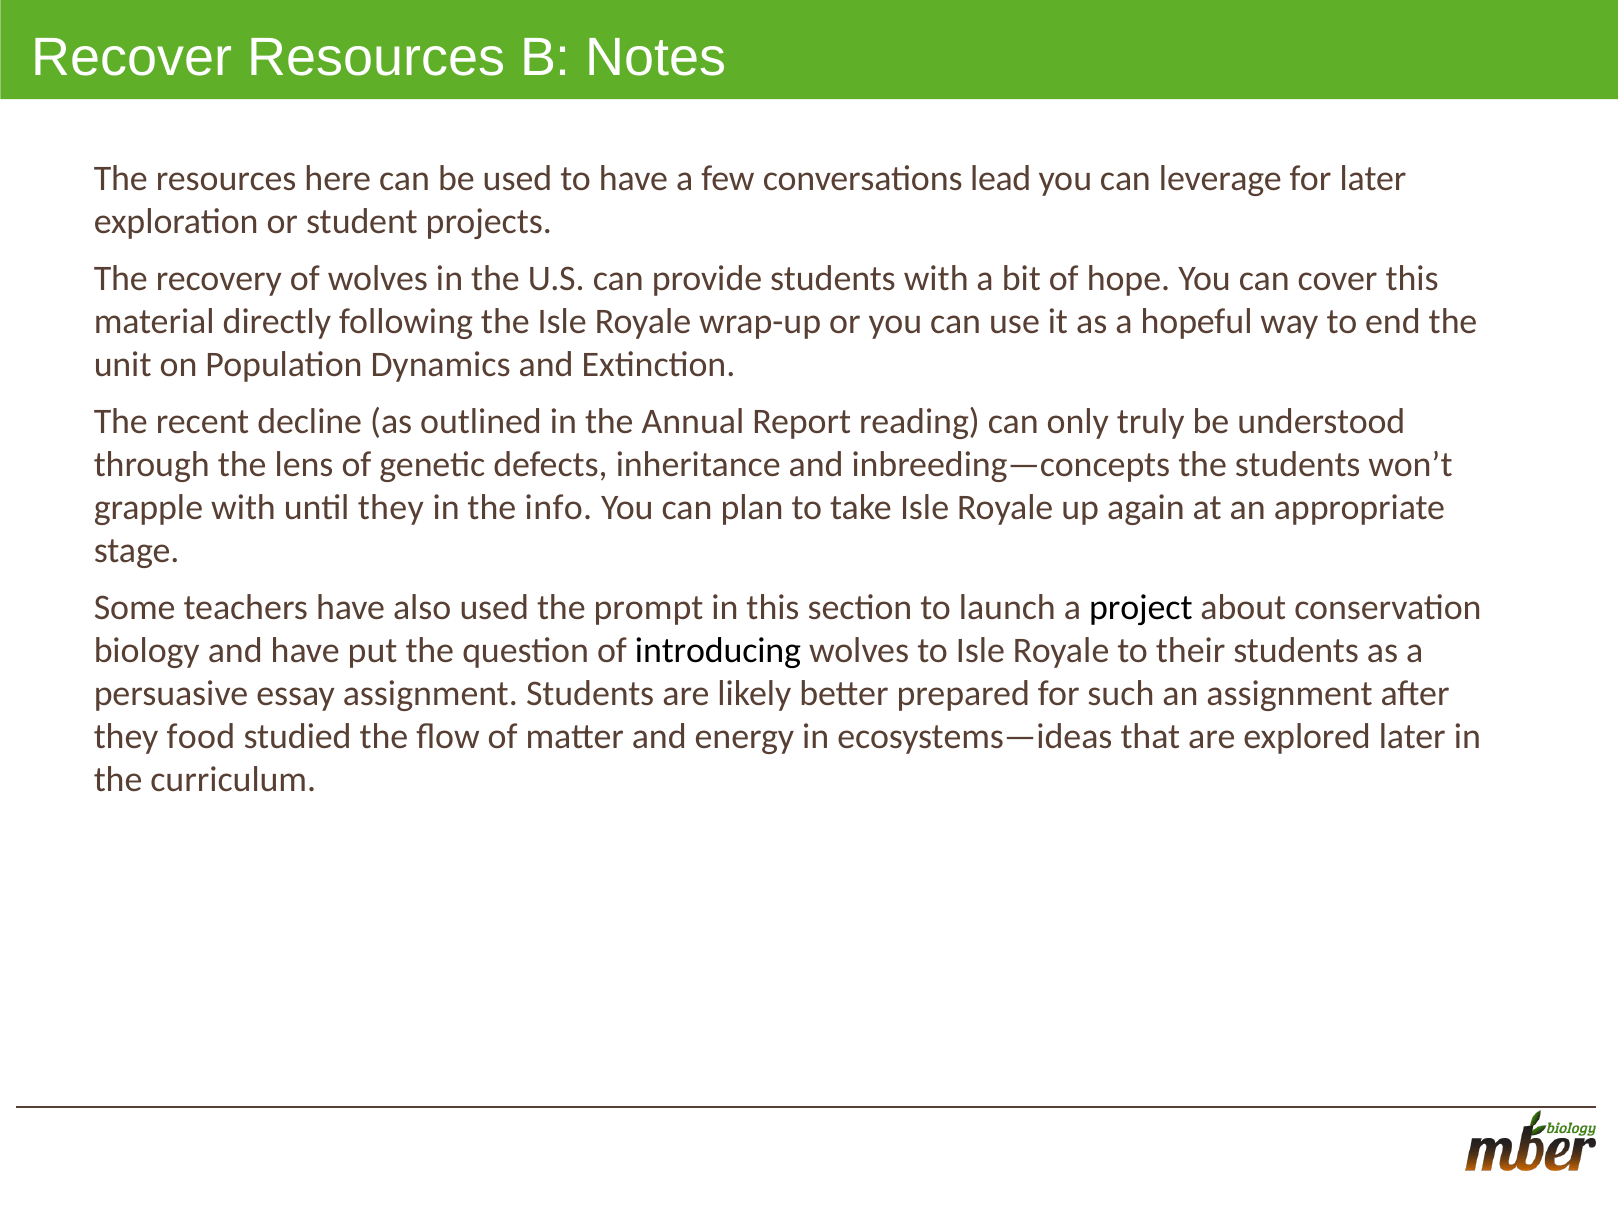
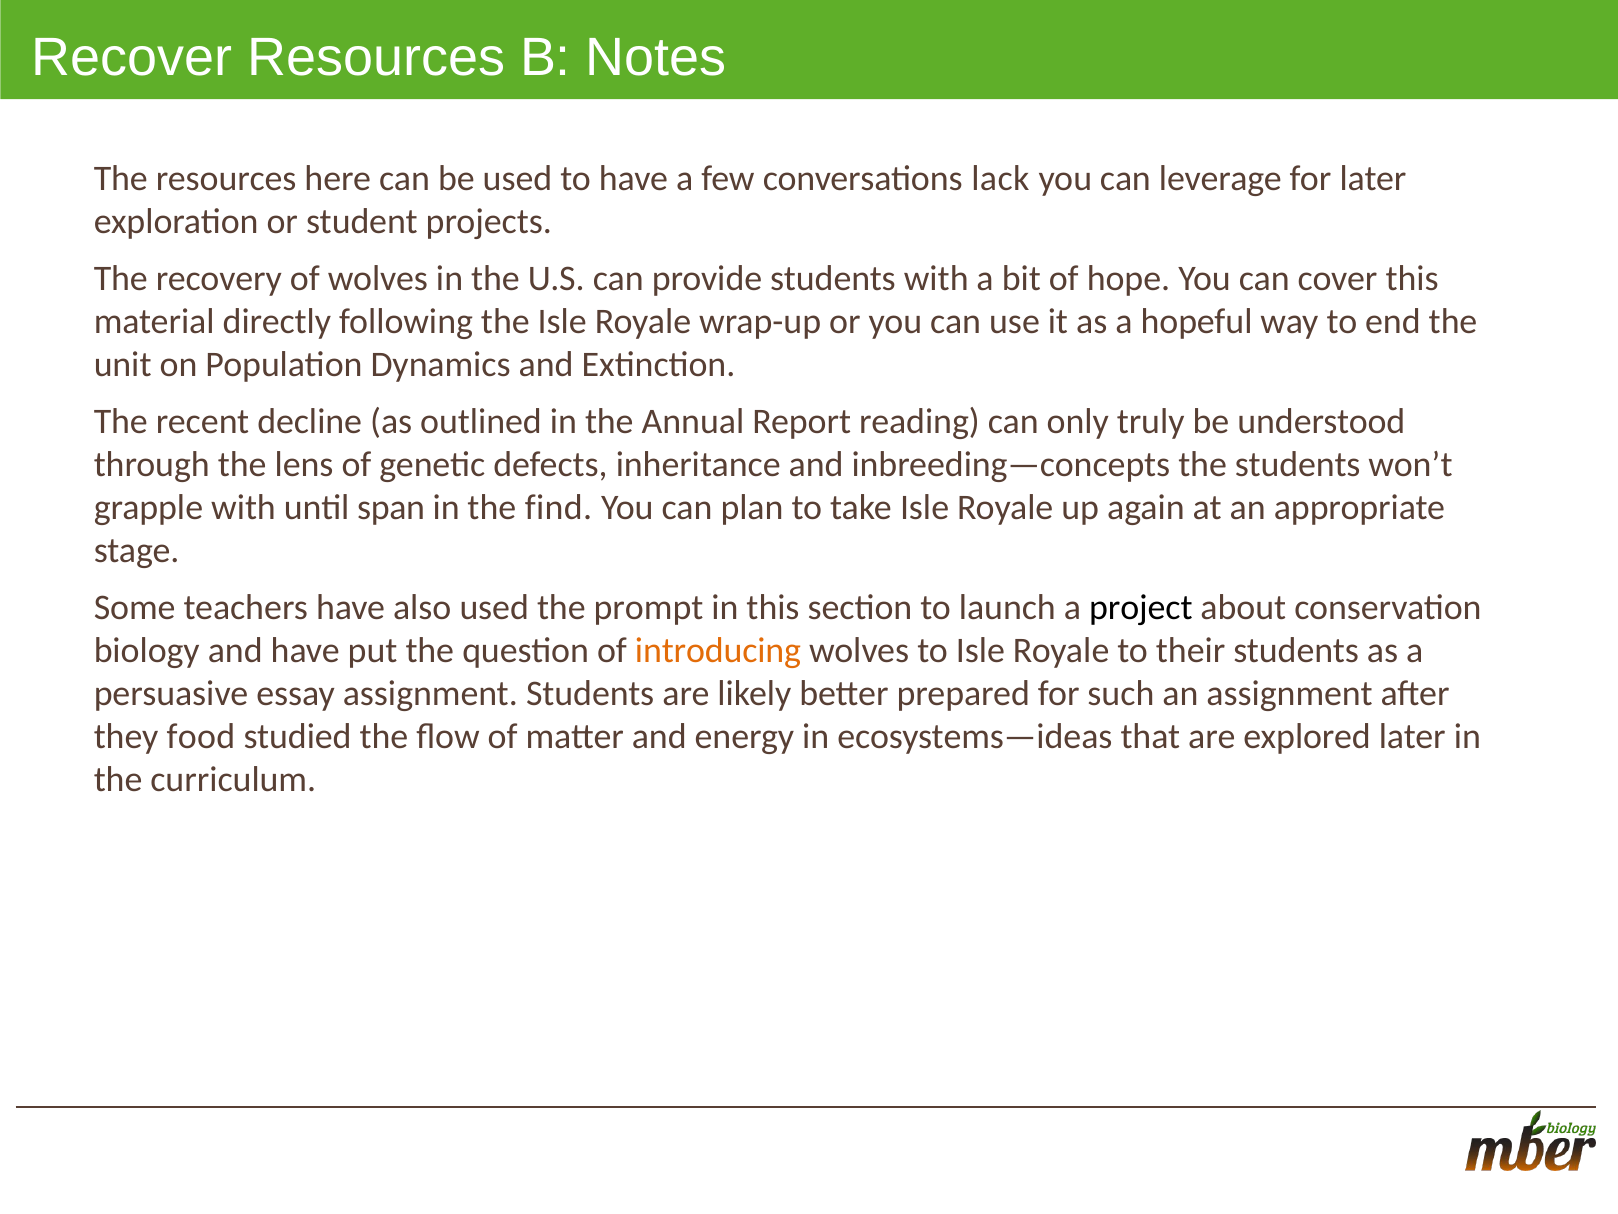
lead: lead -> lack
until they: they -> span
info: info -> find
introducing colour: black -> orange
